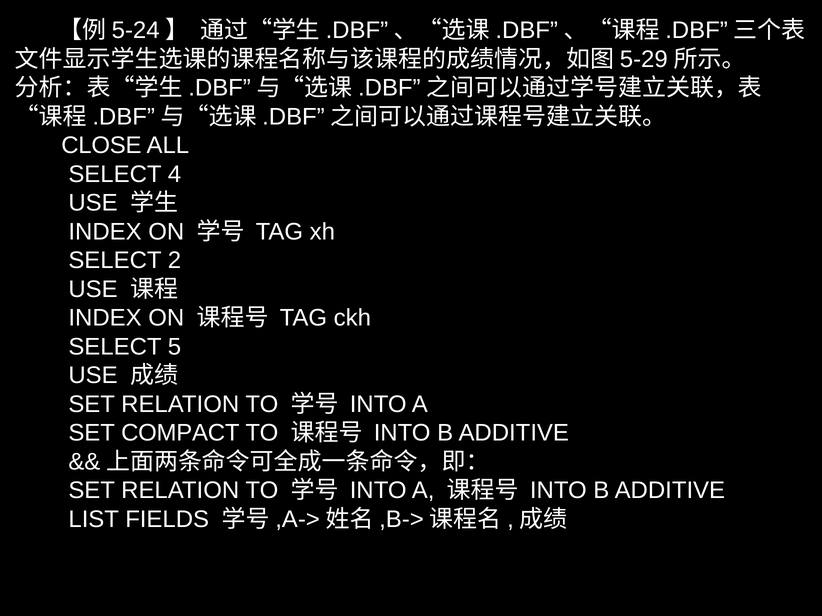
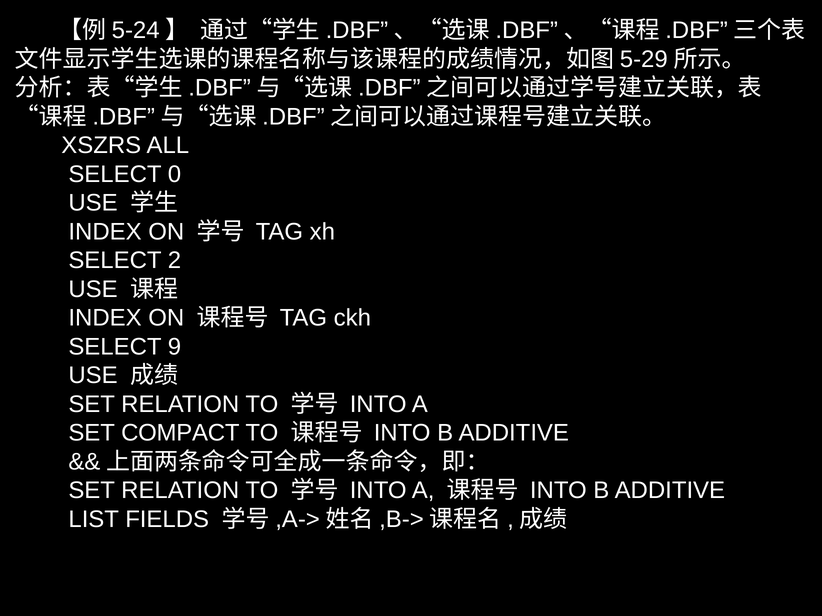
CLOSE: CLOSE -> XSZRS
4: 4 -> 0
5: 5 -> 9
